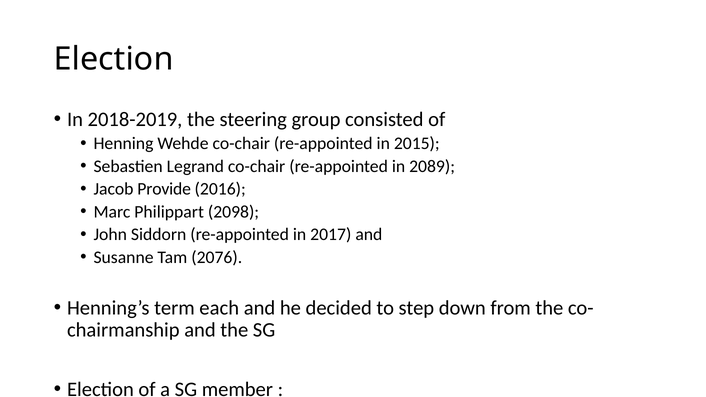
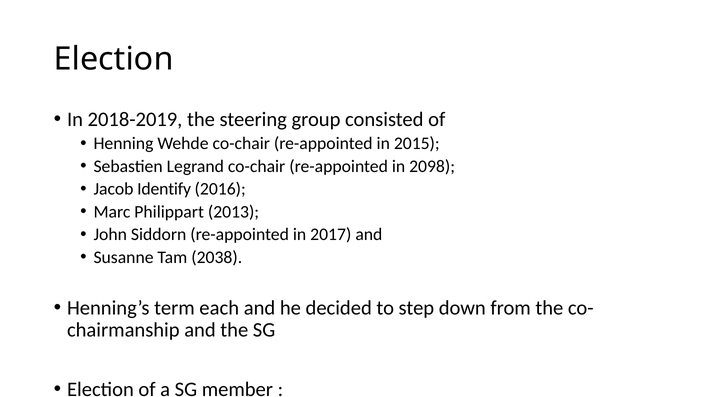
2089: 2089 -> 2098
Provide: Provide -> Identify
2098: 2098 -> 2013
2076: 2076 -> 2038
